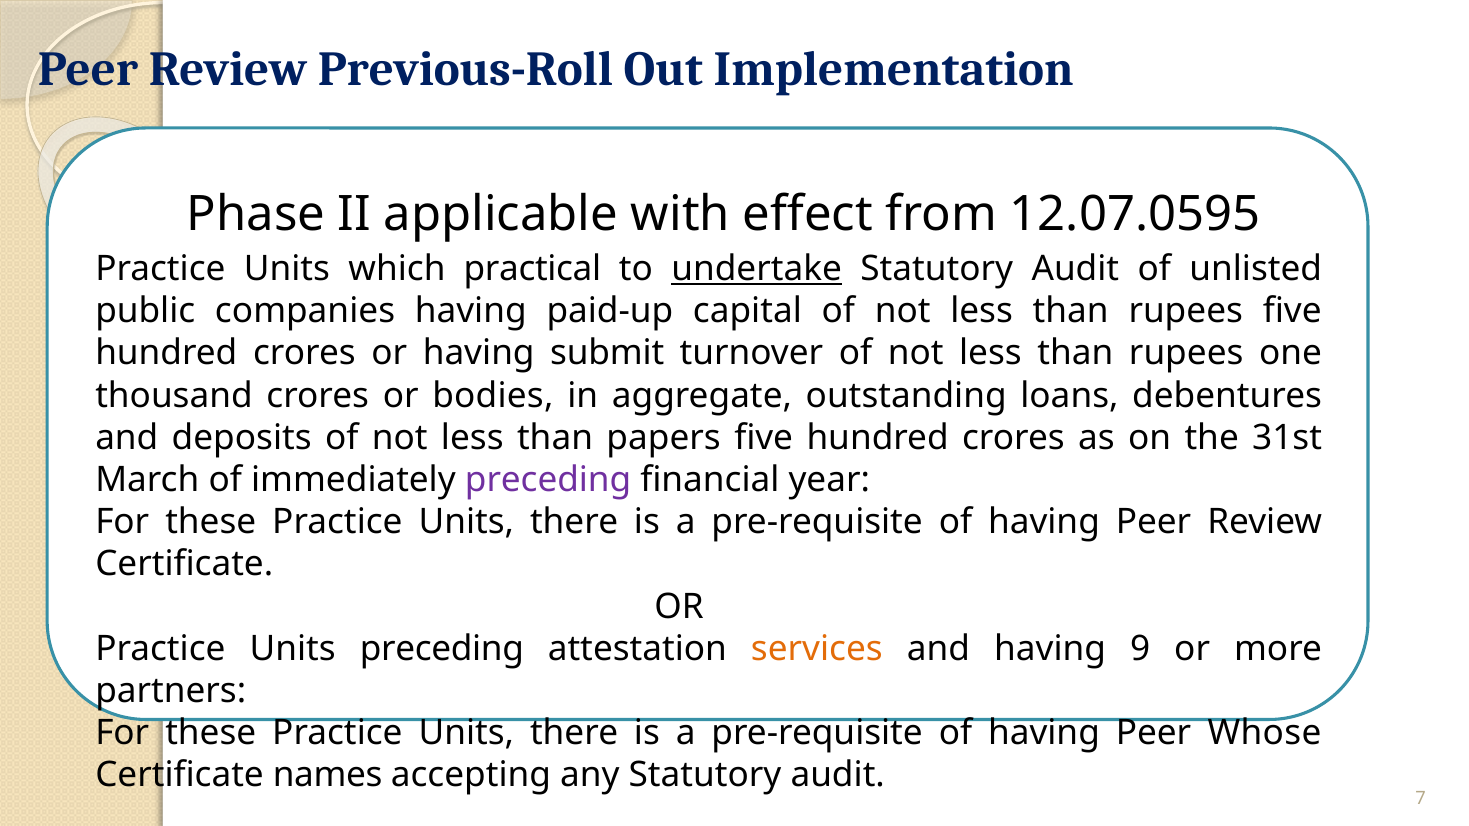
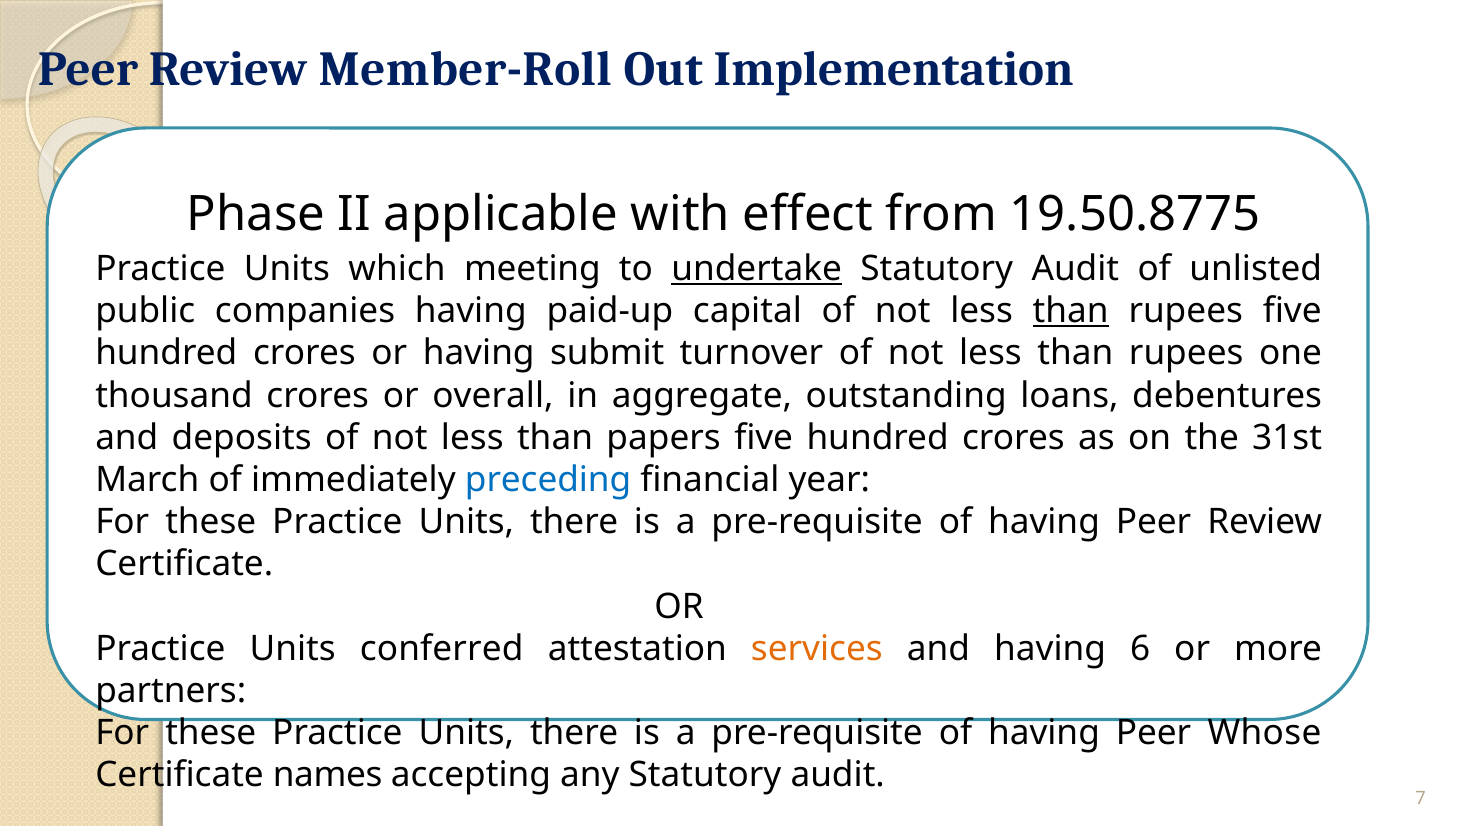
Previous-Roll: Previous-Roll -> Member-Roll
12.07.0595: 12.07.0595 -> 19.50.8775
practical: practical -> meeting
than at (1071, 311) underline: none -> present
bodies: bodies -> overall
preceding at (548, 480) colour: purple -> blue
Units preceding: preceding -> conferred
9: 9 -> 6
